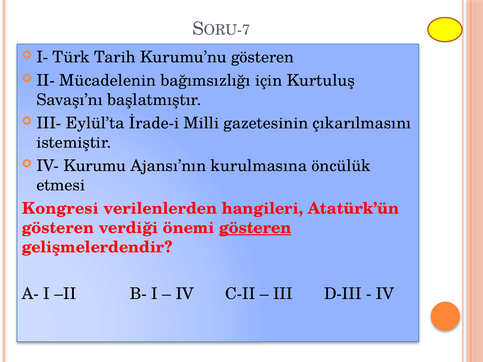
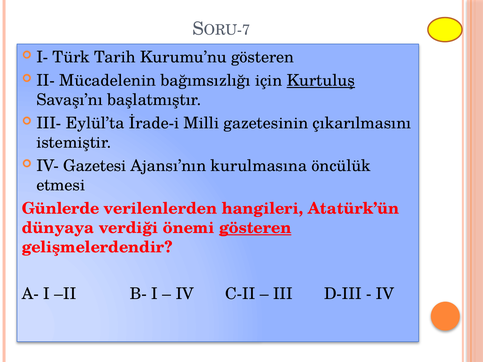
Kurtuluş underline: none -> present
Kurumu: Kurumu -> Gazetesi
Kongresi: Kongresi -> Günlerde
gösteren at (58, 228): gösteren -> dünyaya
